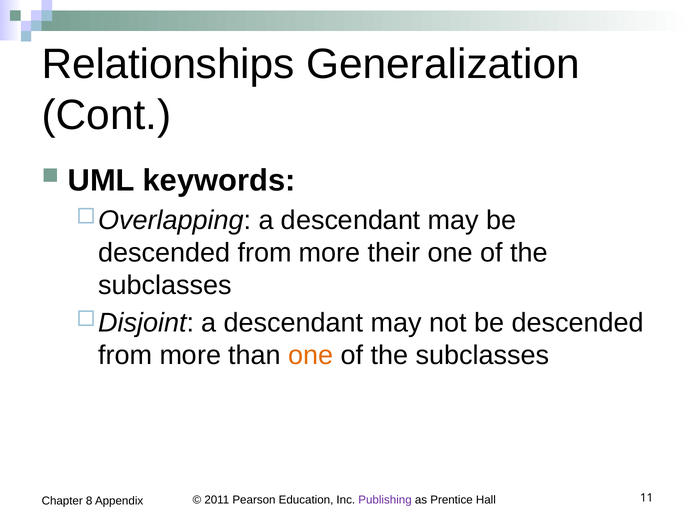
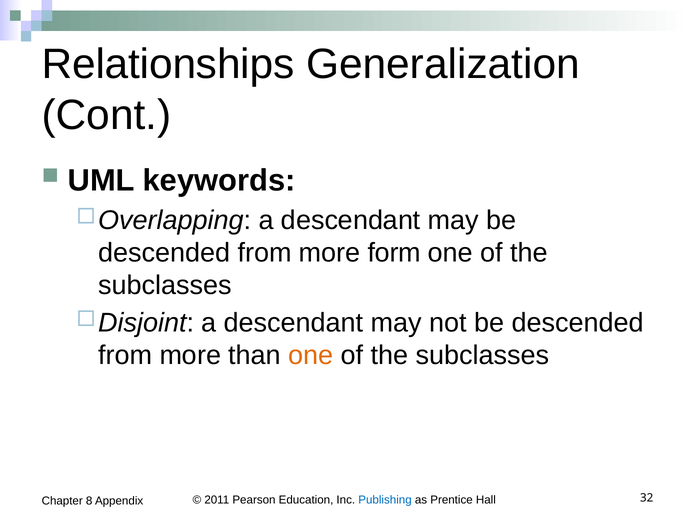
their: their -> form
Publishing colour: purple -> blue
11: 11 -> 32
